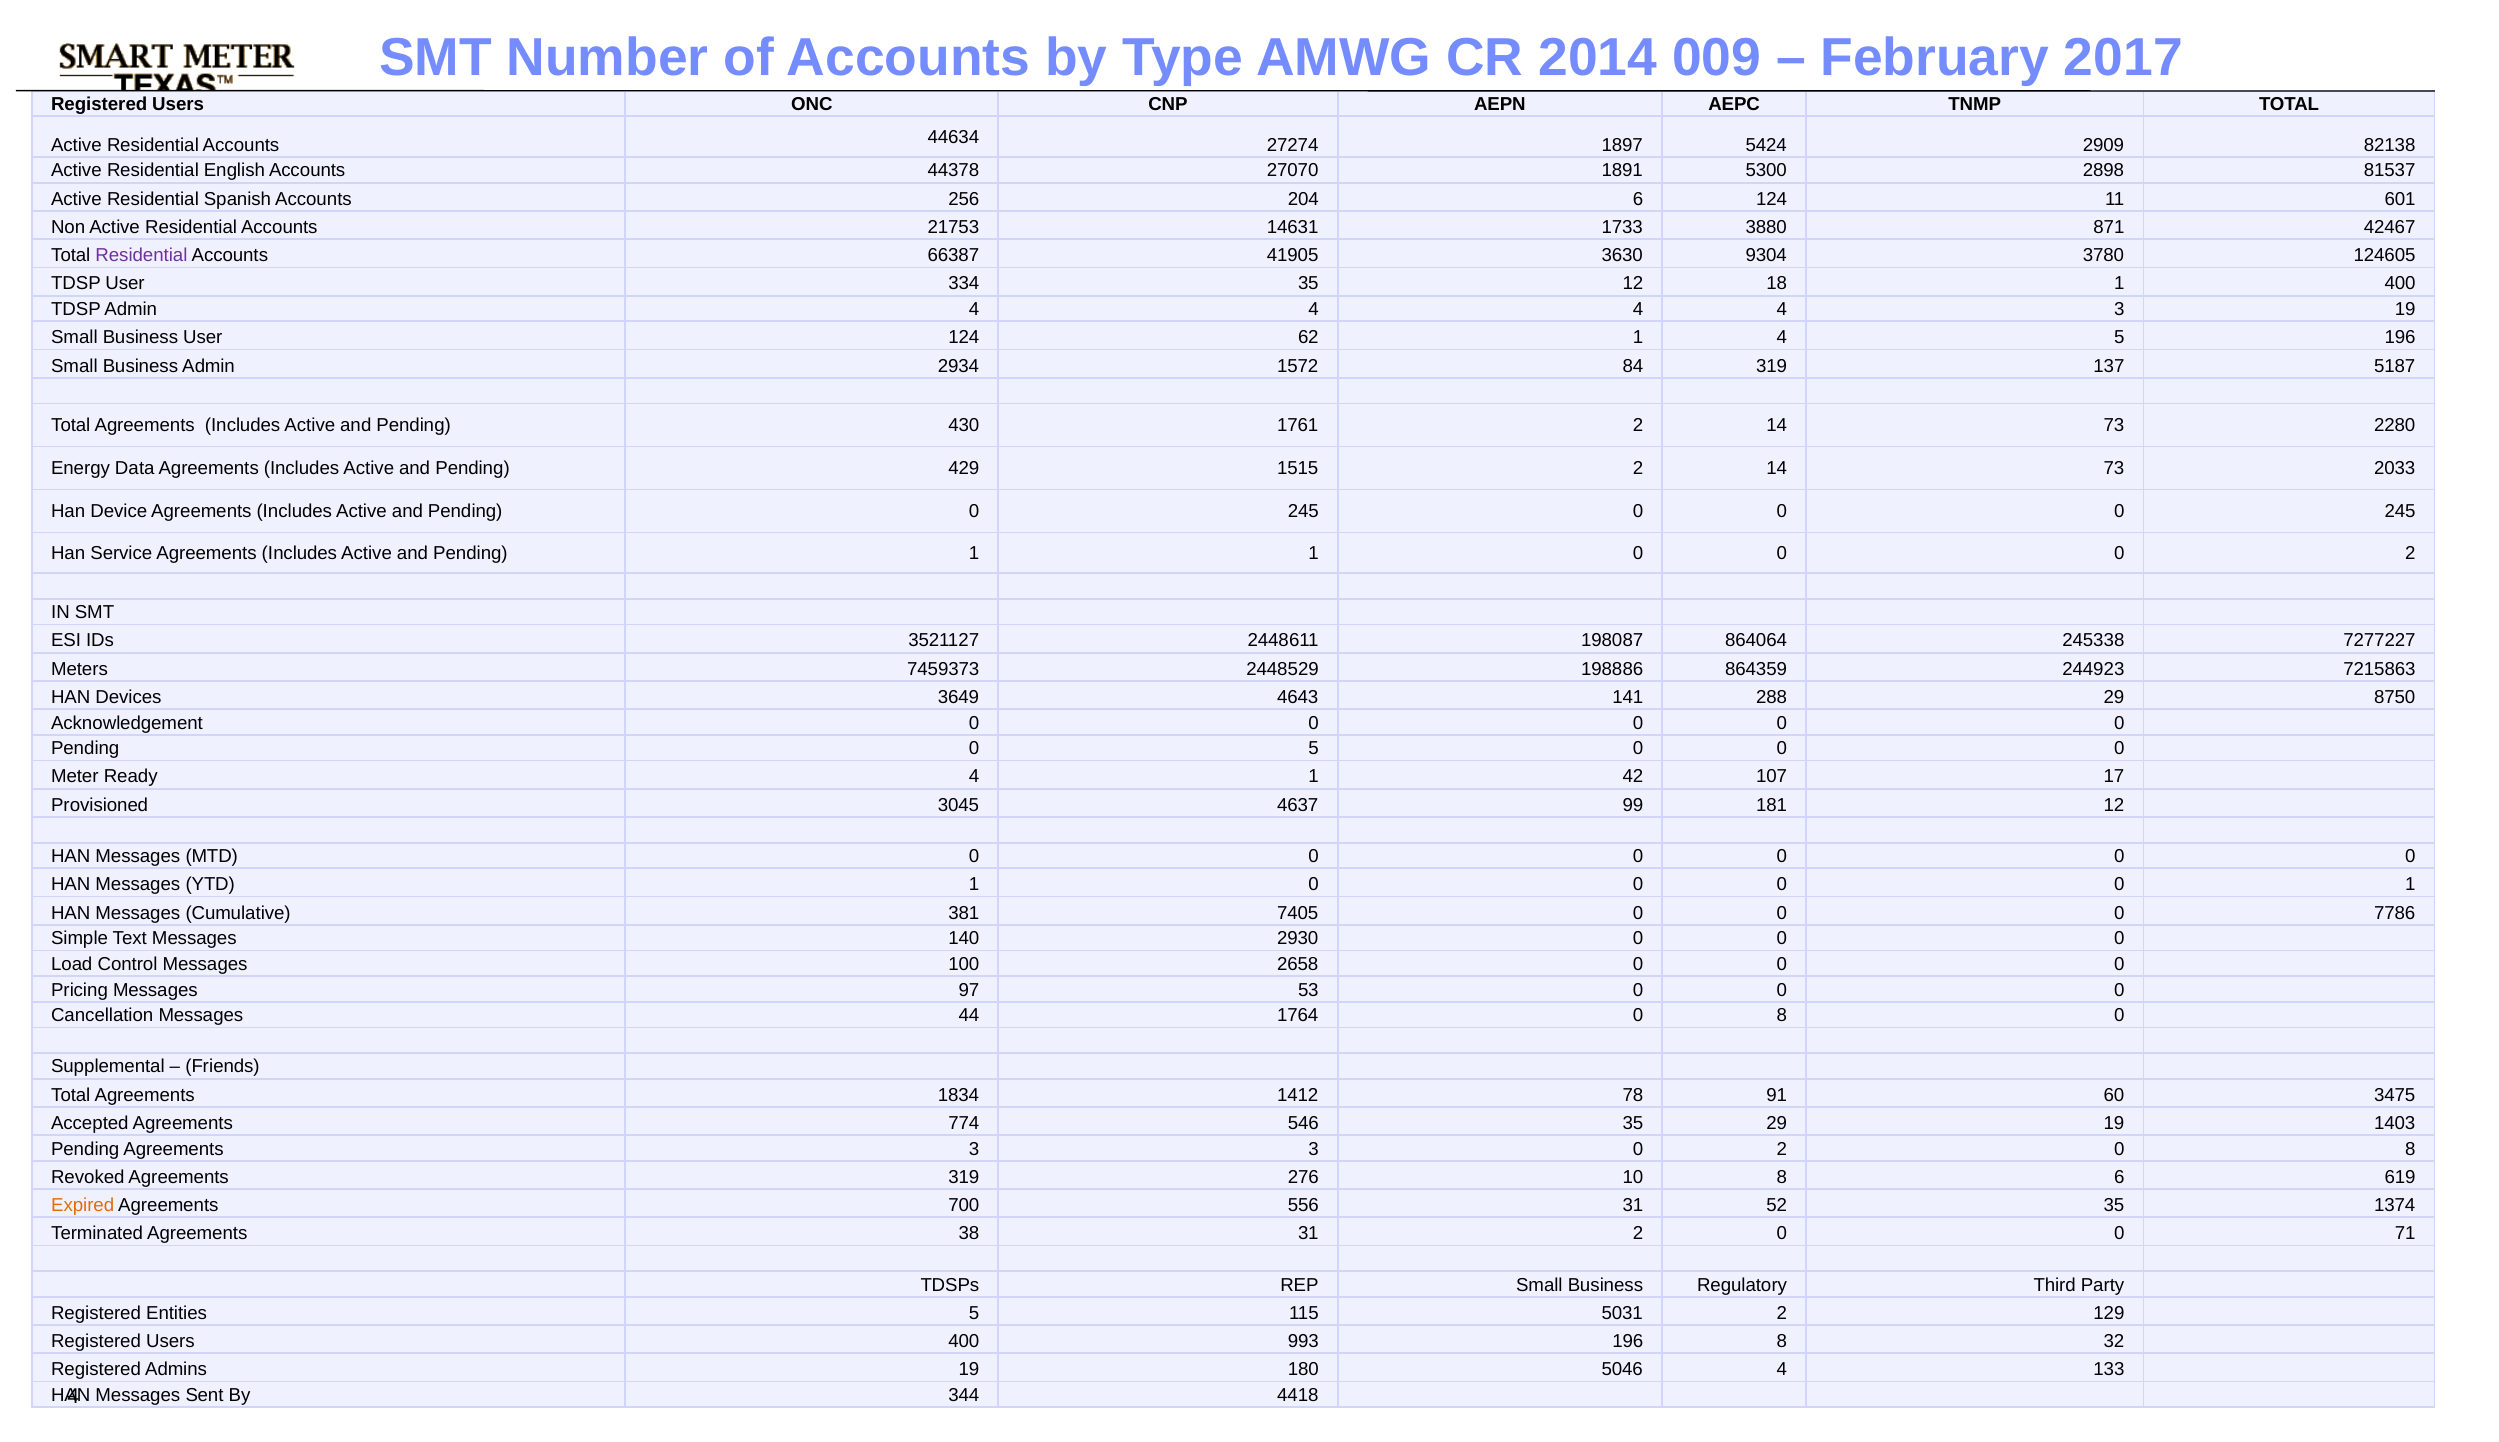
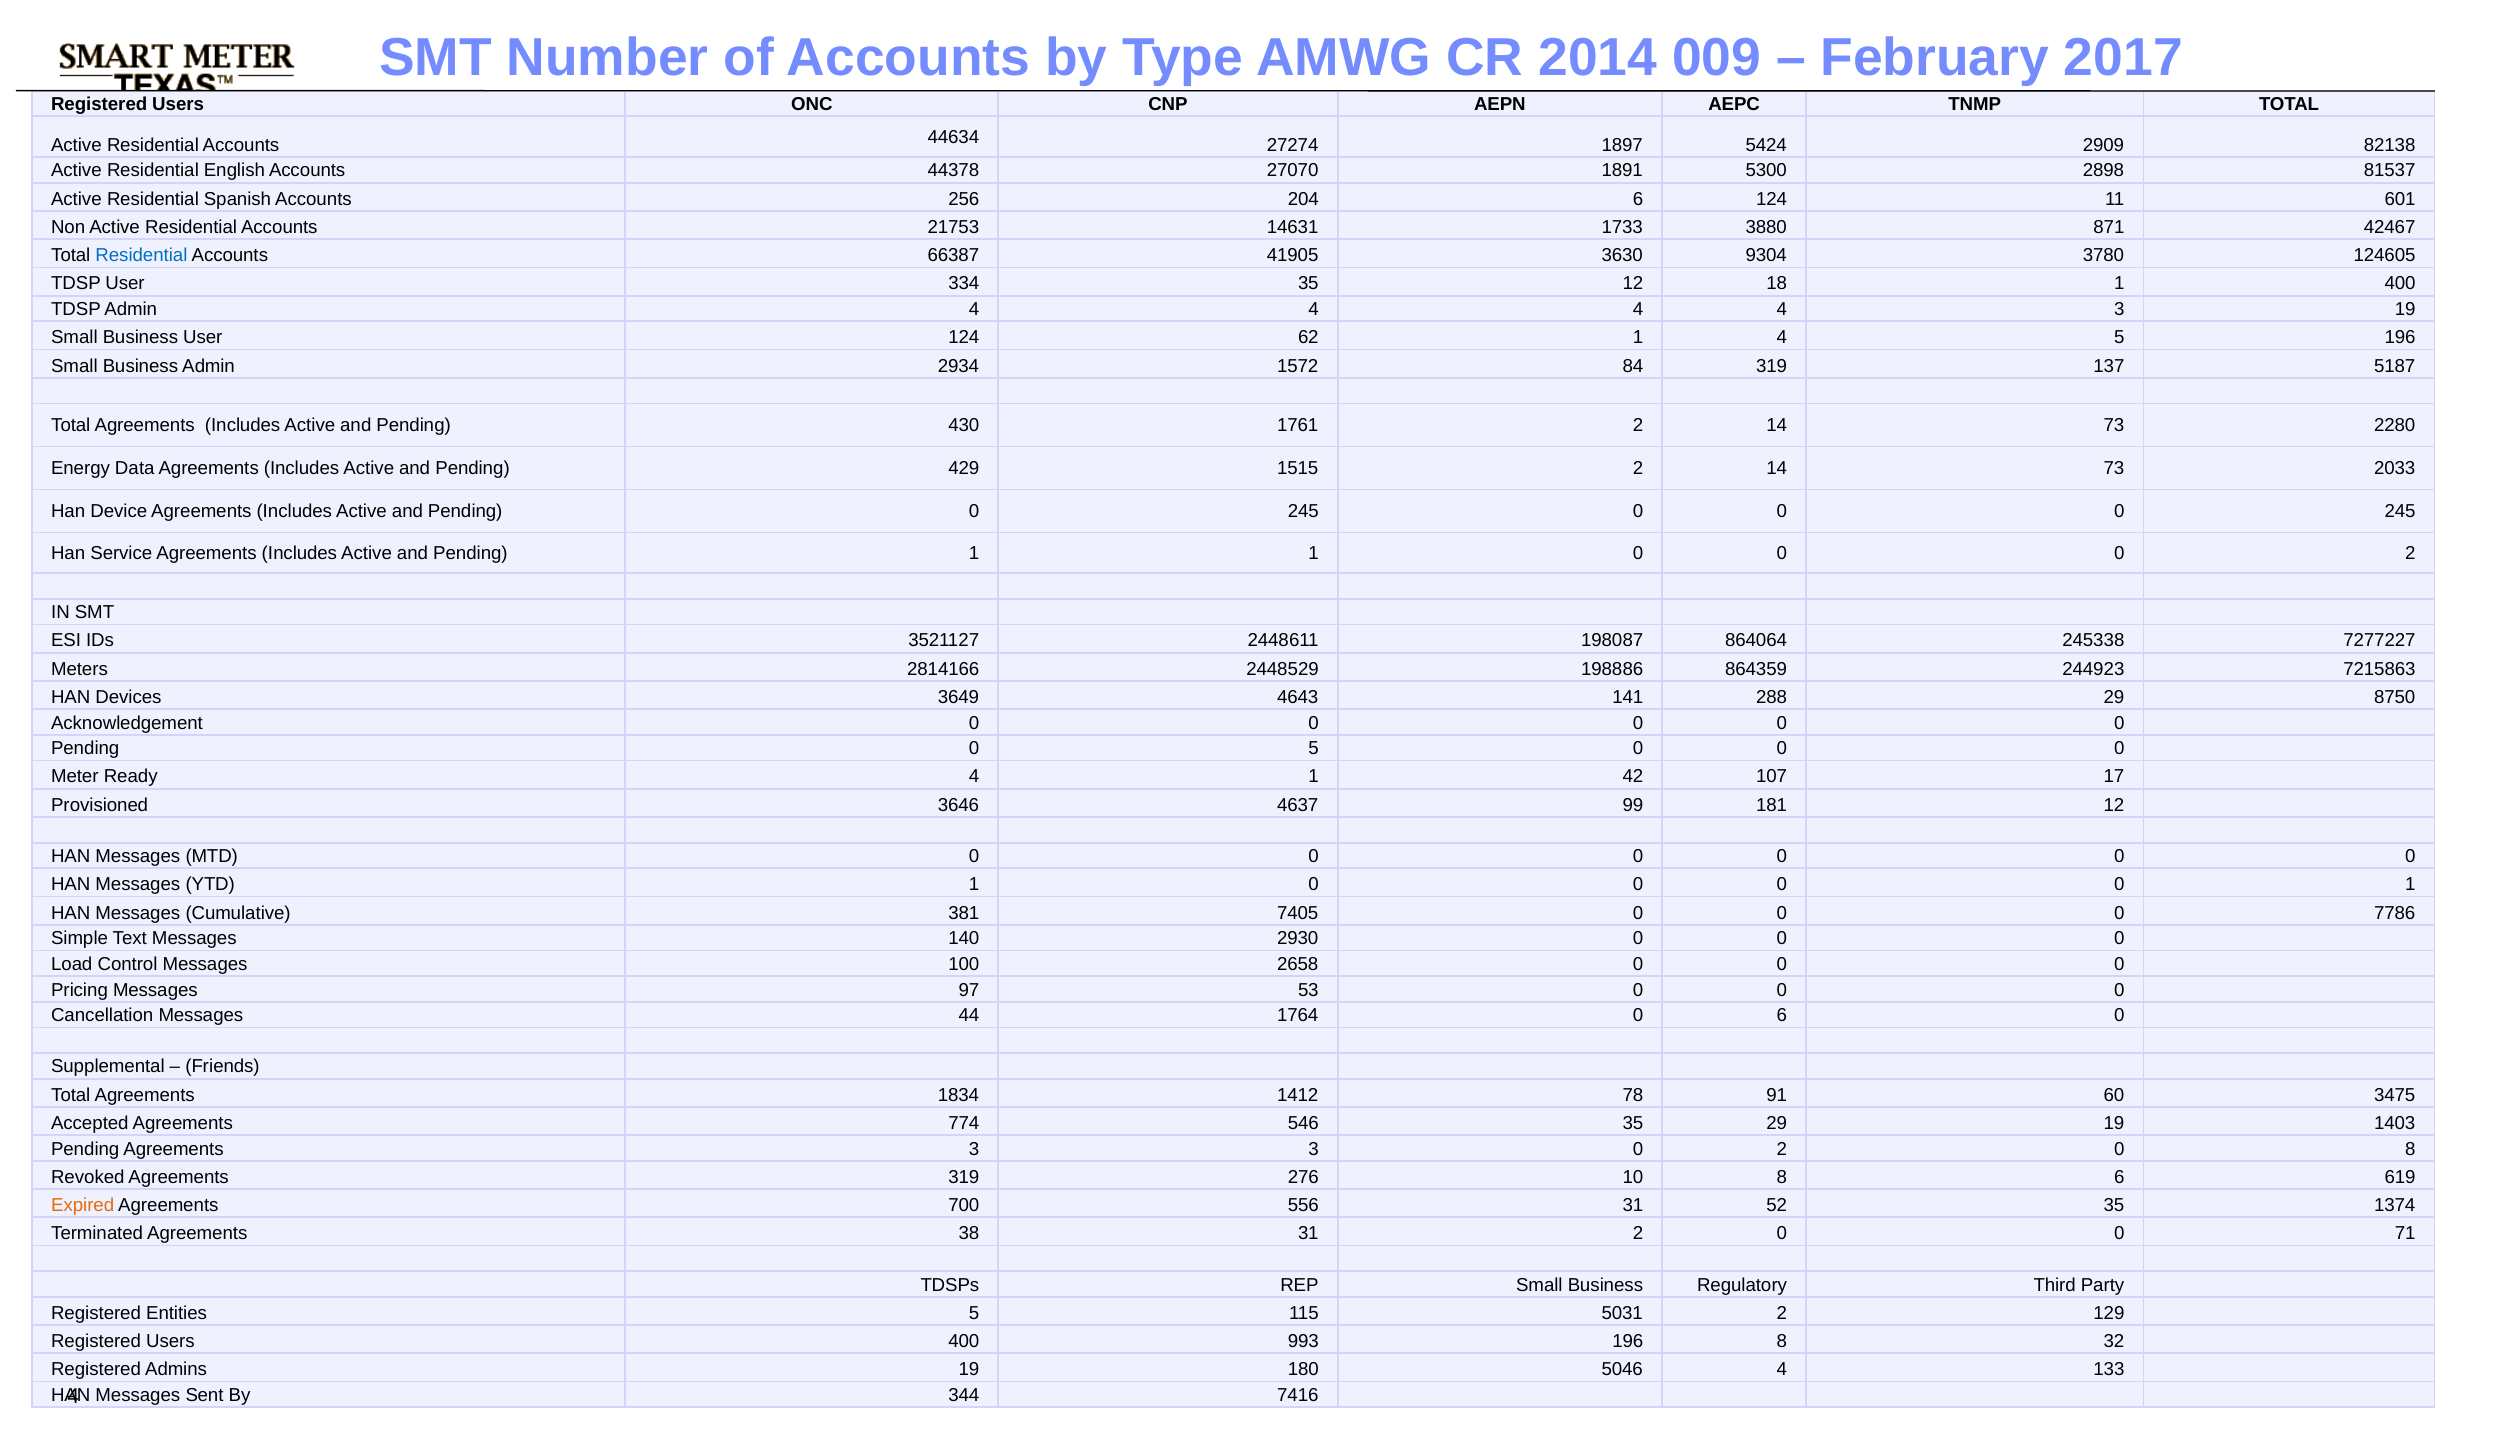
Residential at (141, 255) colour: purple -> blue
7459373: 7459373 -> 2814166
3045: 3045 -> 3646
1764 0 8: 8 -> 6
4418: 4418 -> 7416
